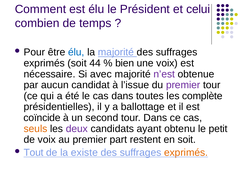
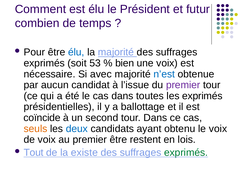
celui: celui -> futur
44: 44 -> 53
n’est colour: purple -> blue
les complète: complète -> exprimés
deux colour: purple -> blue
le petit: petit -> voix
premier part: part -> être
en soit: soit -> lois
exprimés at (186, 153) colour: orange -> green
